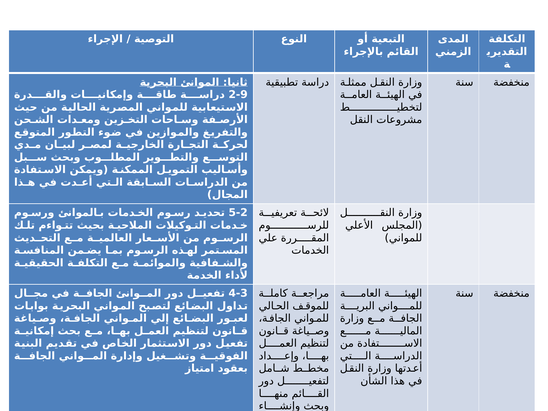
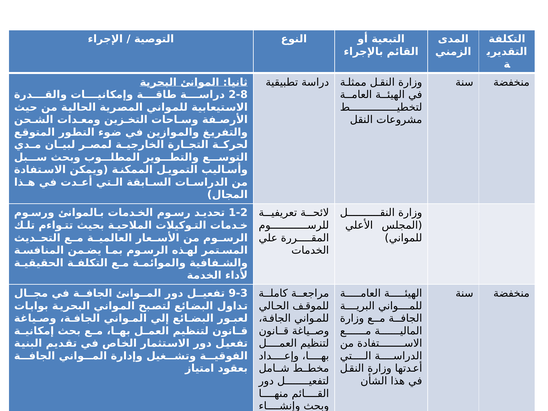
2-9: 2-9 -> 2-8
5-2: 5-2 -> 1-2
4-3: 4-3 -> 9-3
